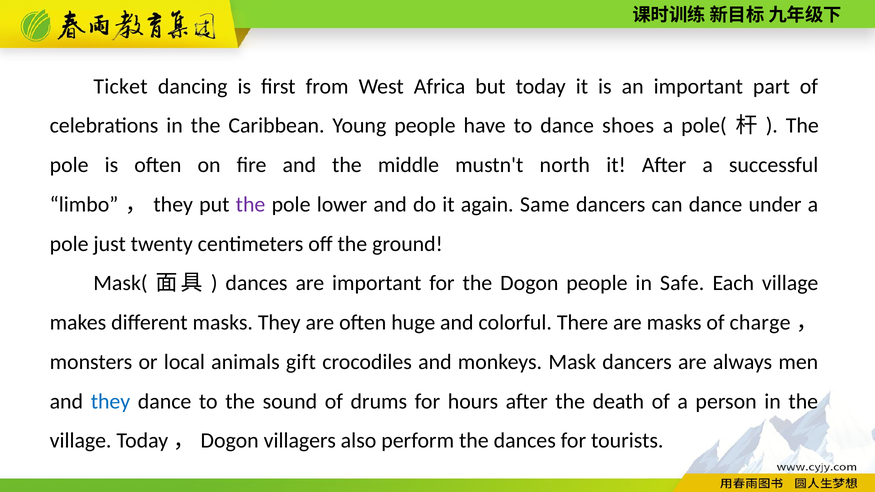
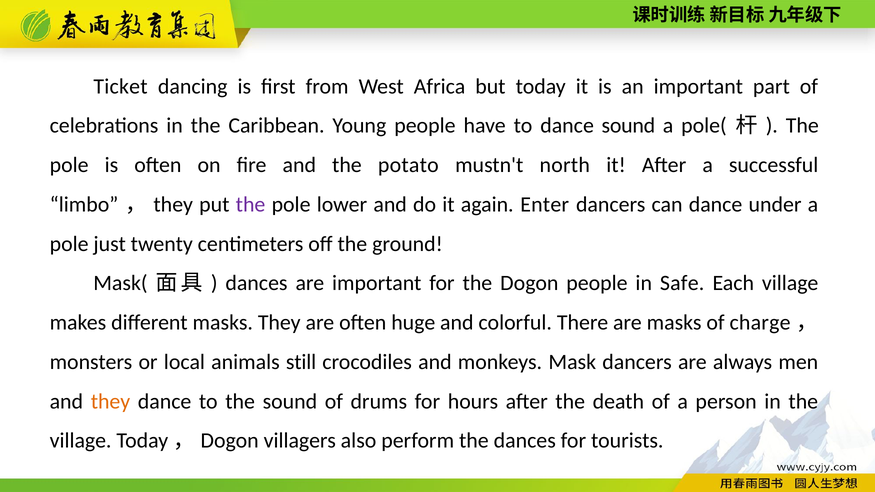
dance shoes: shoes -> sound
middle: middle -> potato
Same: Same -> Enter
gift: gift -> still
they at (110, 401) colour: blue -> orange
